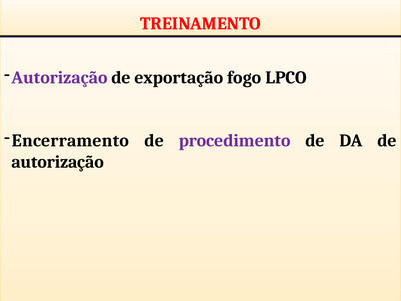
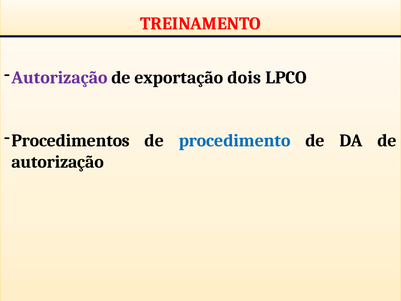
fogo: fogo -> dois
Encerramento: Encerramento -> Procedimentos
procedimento colour: purple -> blue
